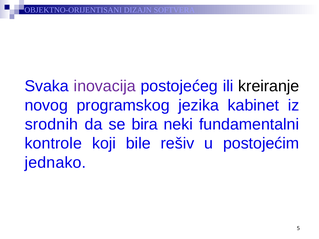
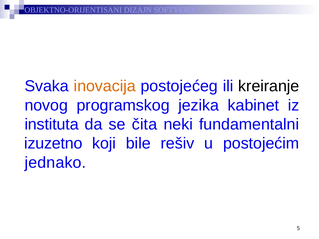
inovacija colour: purple -> orange
srodnih: srodnih -> instituta
bira: bira -> čita
kontrole: kontrole -> izuzetno
